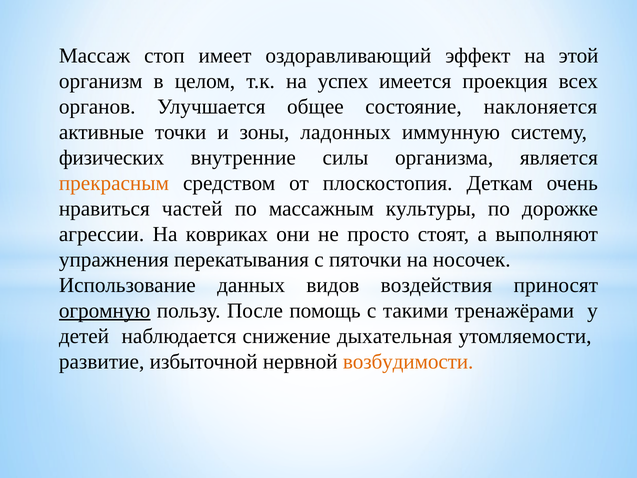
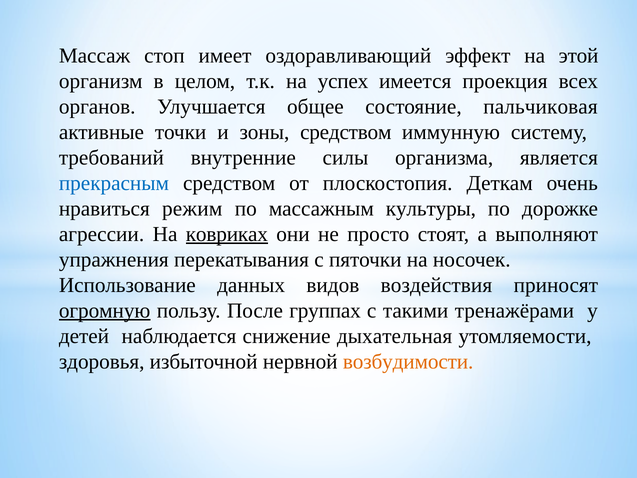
наклоняется: наклоняется -> пальчиковая
зоны ладонных: ладонных -> средством
физических: физических -> требований
прекрасным colour: orange -> blue
частей: частей -> режим
ковриках underline: none -> present
помощь: помощь -> группах
развитие: развитие -> здоровья
